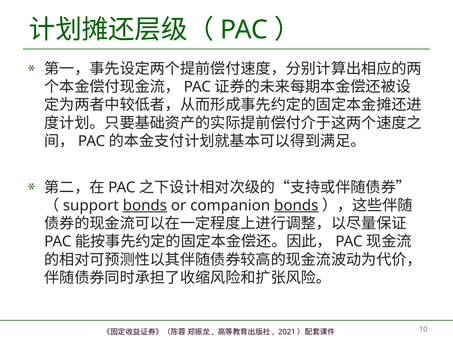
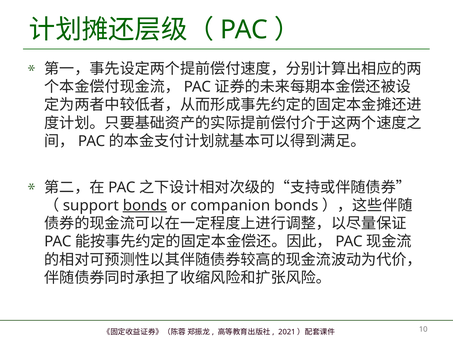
bonds at (296, 206) underline: present -> none
